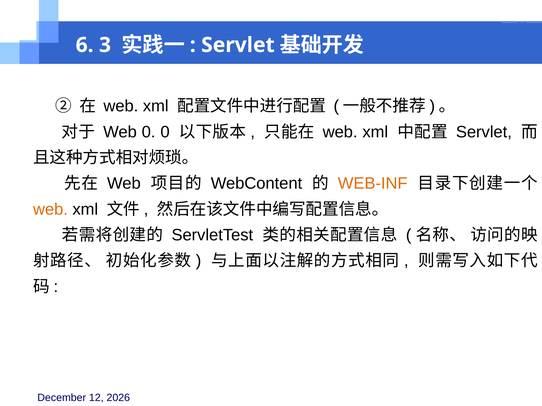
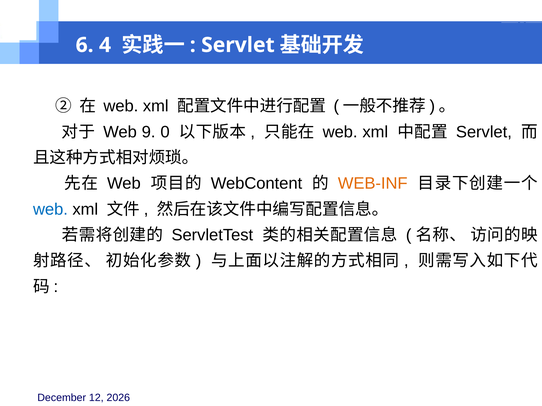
3: 3 -> 4
Web 0: 0 -> 9
web at (50, 210) colour: orange -> blue
